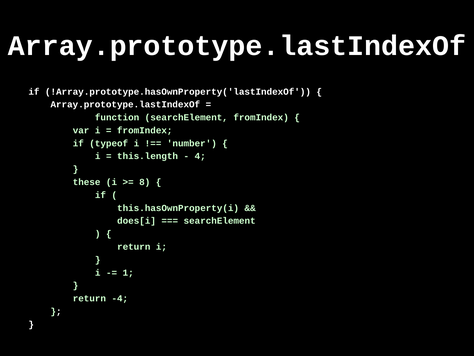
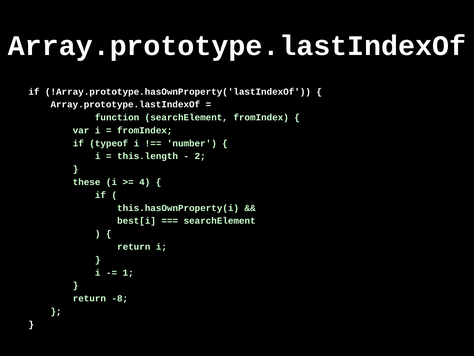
4: 4 -> 2
8: 8 -> 4
does[i: does[i -> best[i
-4: -4 -> -8
